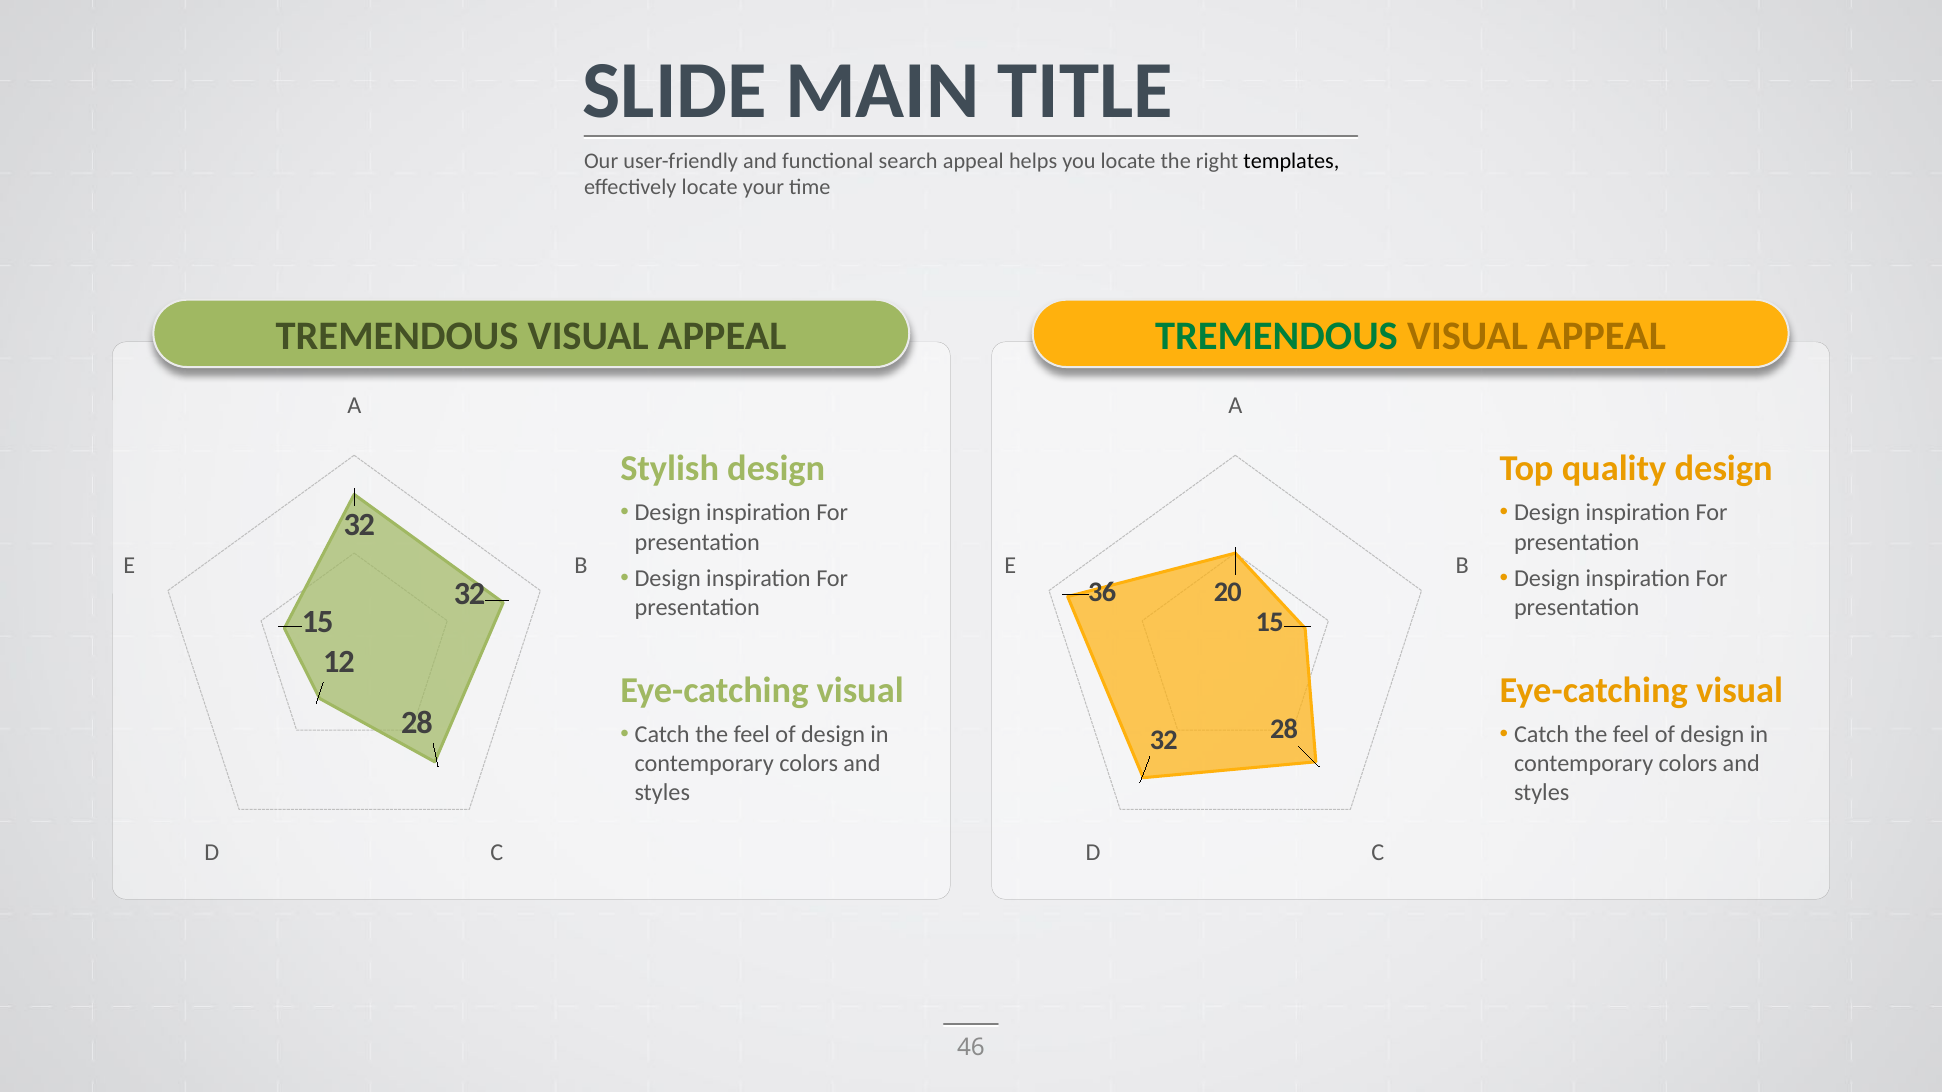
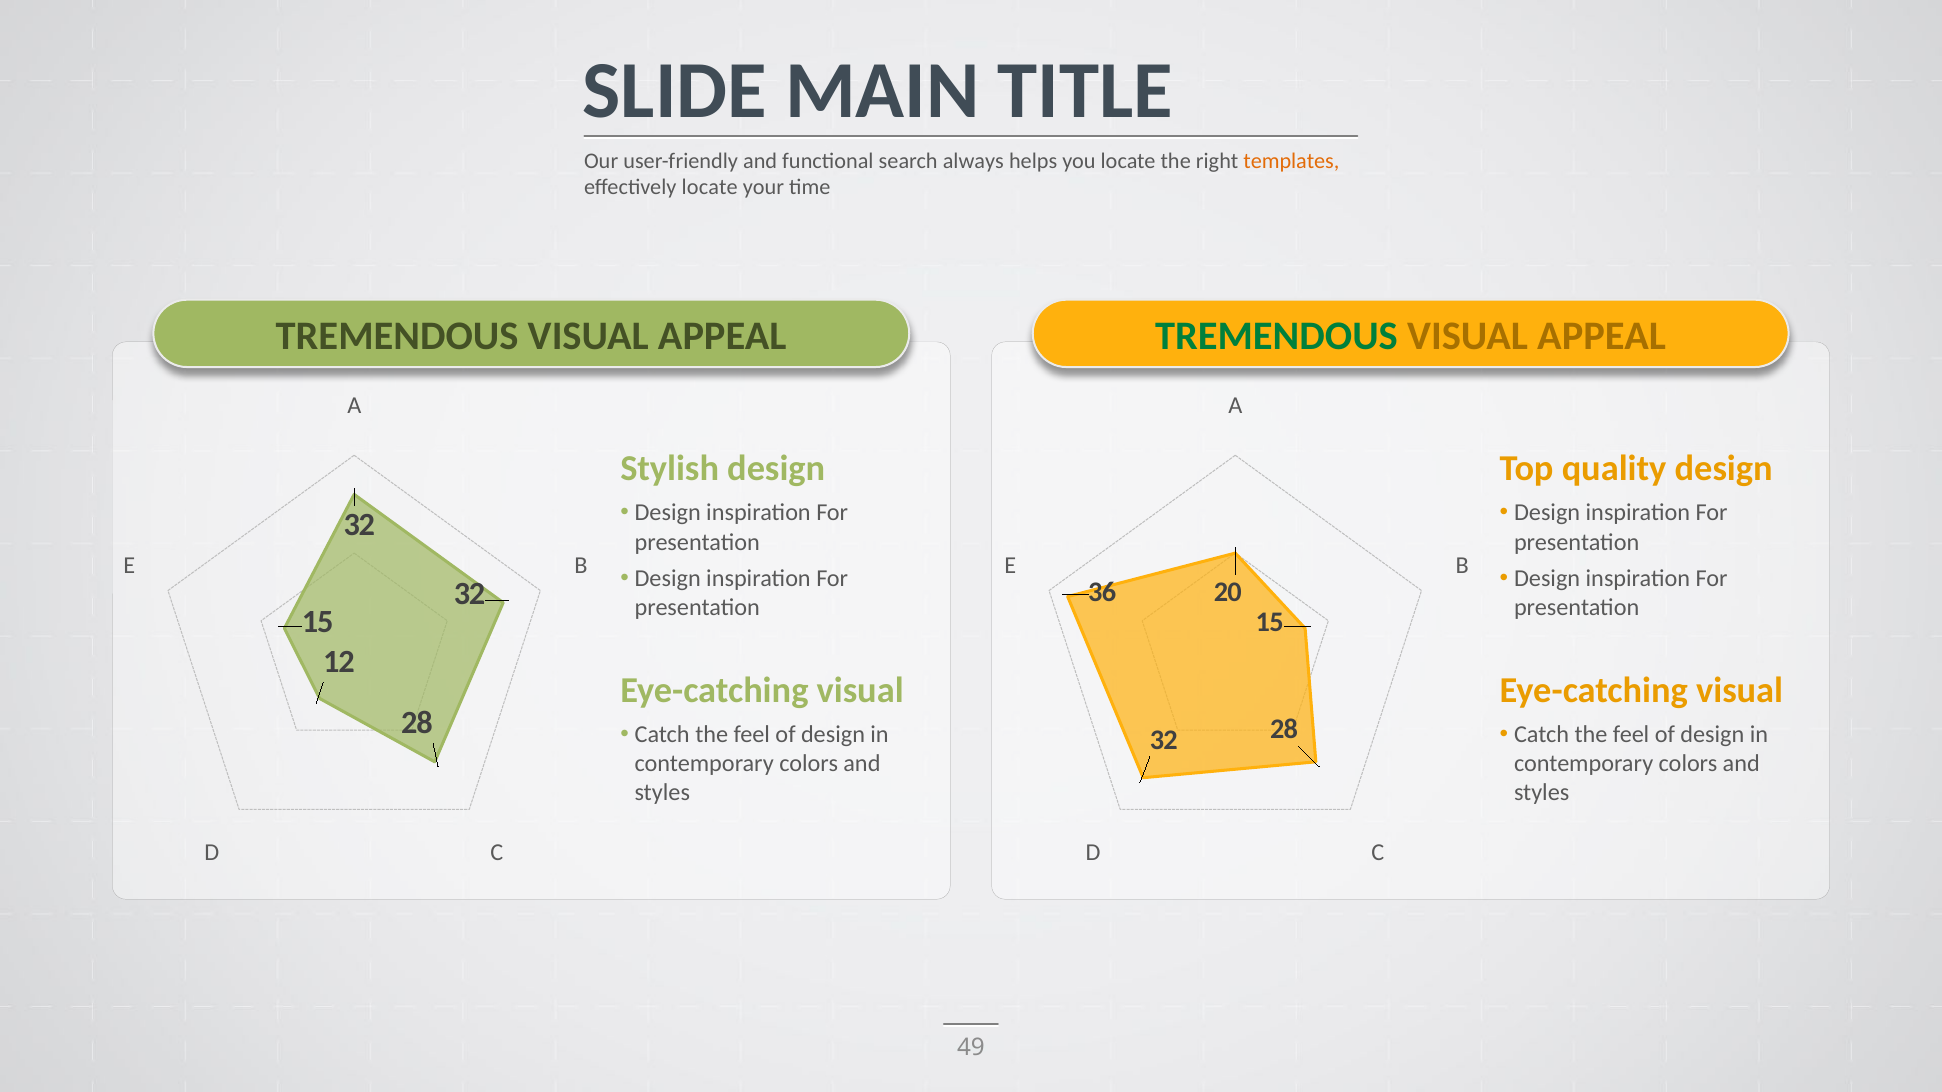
search appeal: appeal -> always
templates colour: black -> orange
46: 46 -> 49
